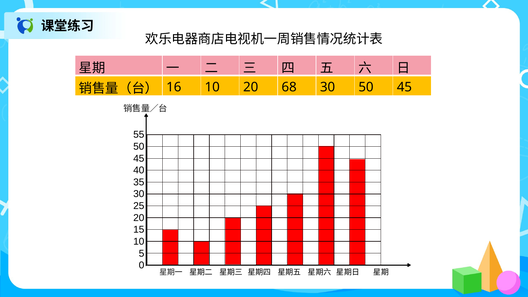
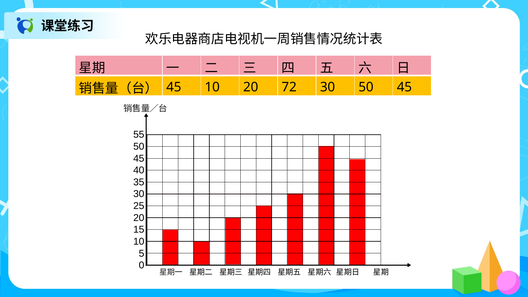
16 at (174, 87): 16 -> 45
68: 68 -> 72
